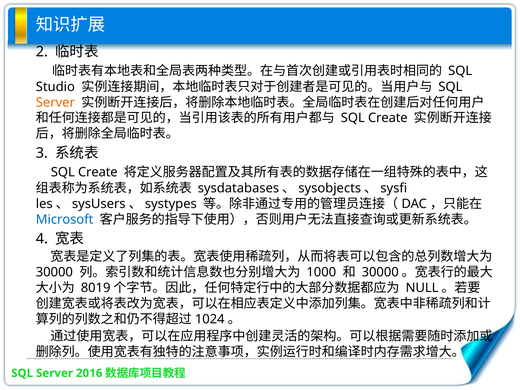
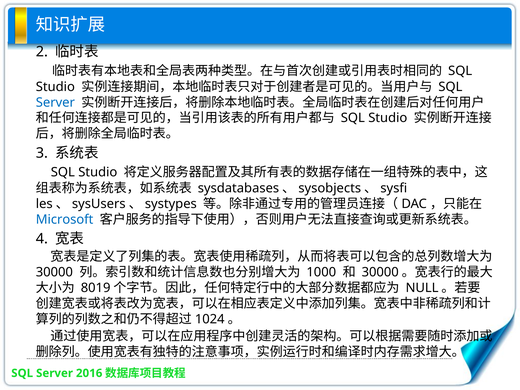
Server at (55, 102) colour: orange -> blue
Create at (388, 118): Create -> Studio
Create at (98, 172): Create -> Studio
